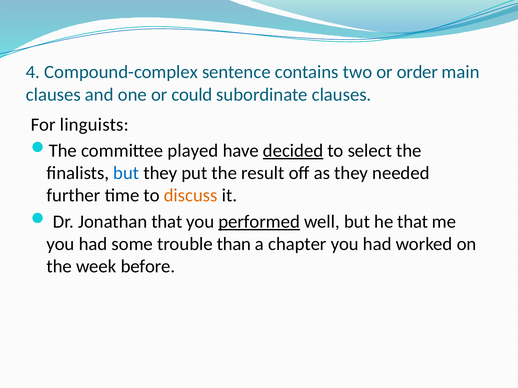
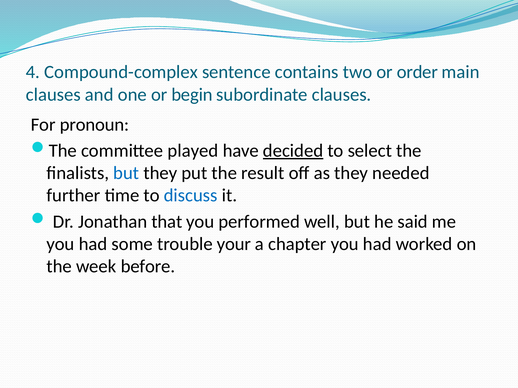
could: could -> begin
linguists: linguists -> pronoun
discuss colour: orange -> blue
performed underline: present -> none
he that: that -> said
than: than -> your
